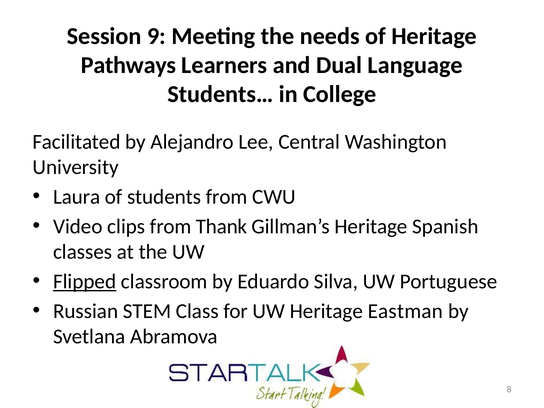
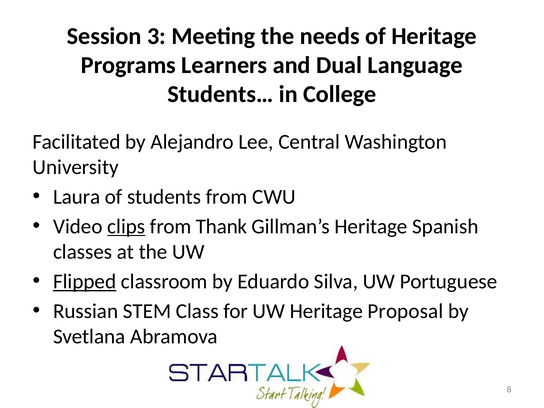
9: 9 -> 3
Pathways: Pathways -> Programs
clips underline: none -> present
Eastman: Eastman -> Proposal
